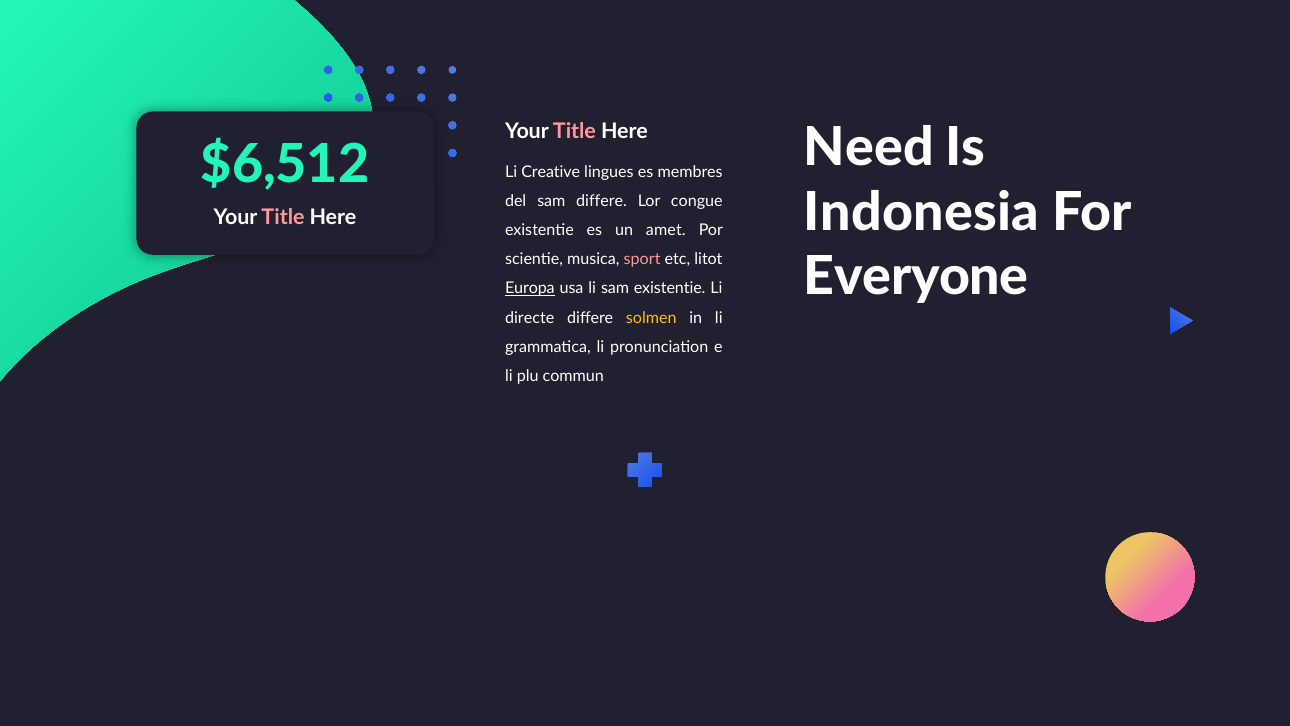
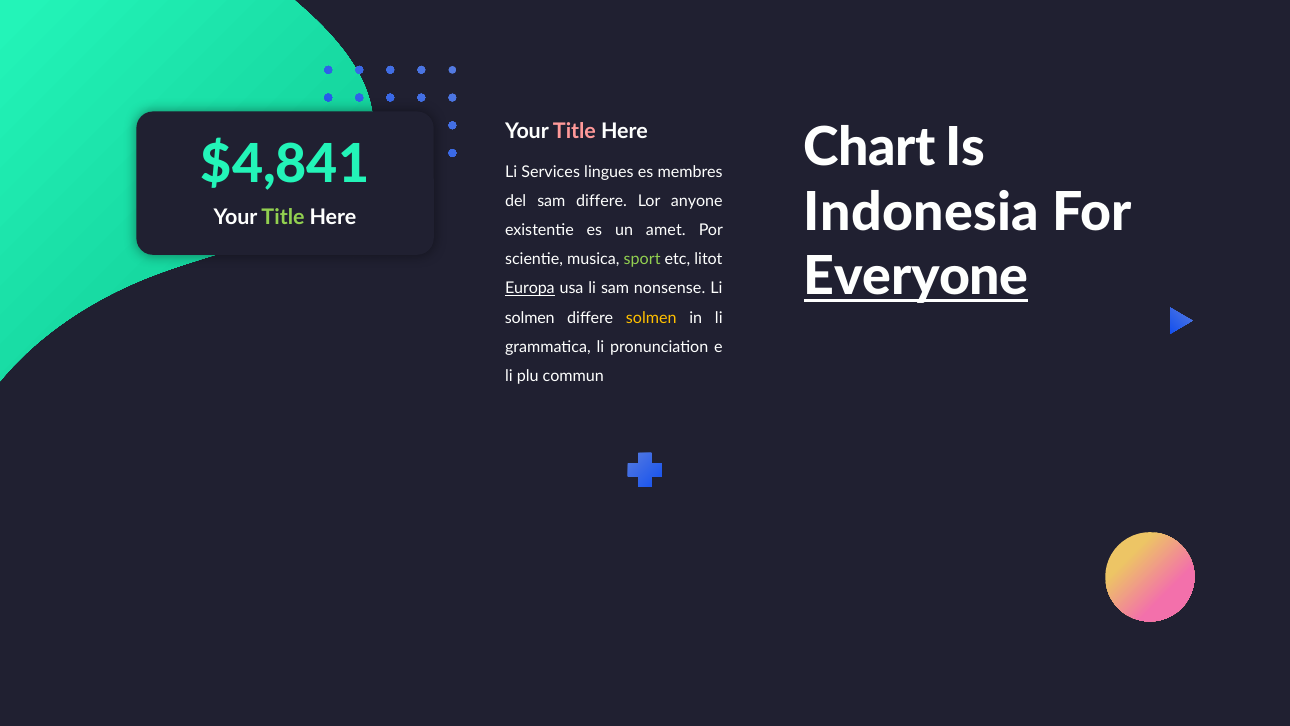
Need: Need -> Chart
$6,512: $6,512 -> $4,841
Creative: Creative -> Services
congue: congue -> anyone
Title at (283, 218) colour: pink -> light green
sport colour: pink -> light green
Everyone underline: none -> present
sam existentie: existentie -> nonsense
directe at (530, 318): directe -> solmen
